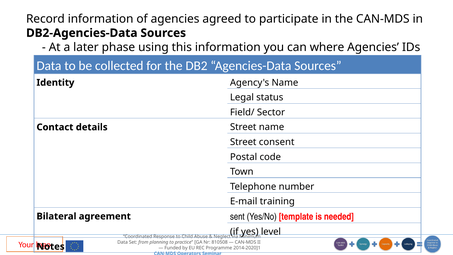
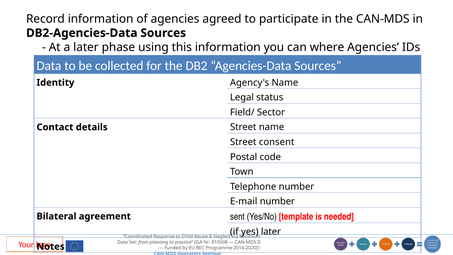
E-mail training: training -> number
level at (271, 232): level -> later
